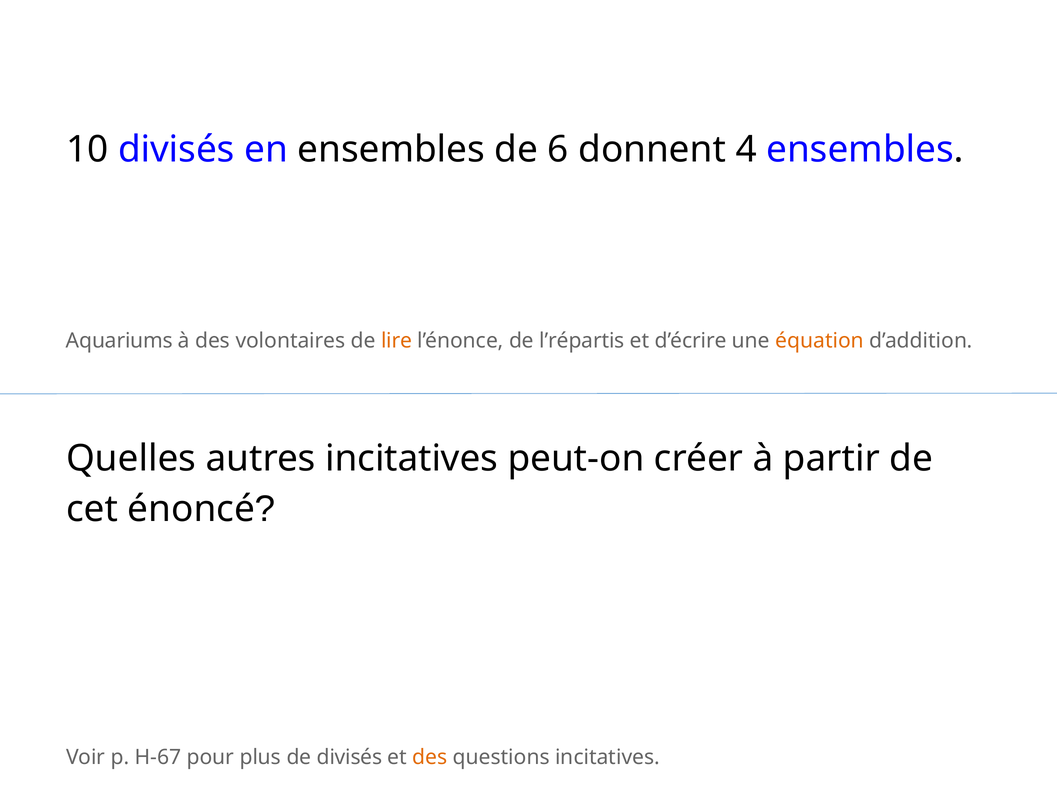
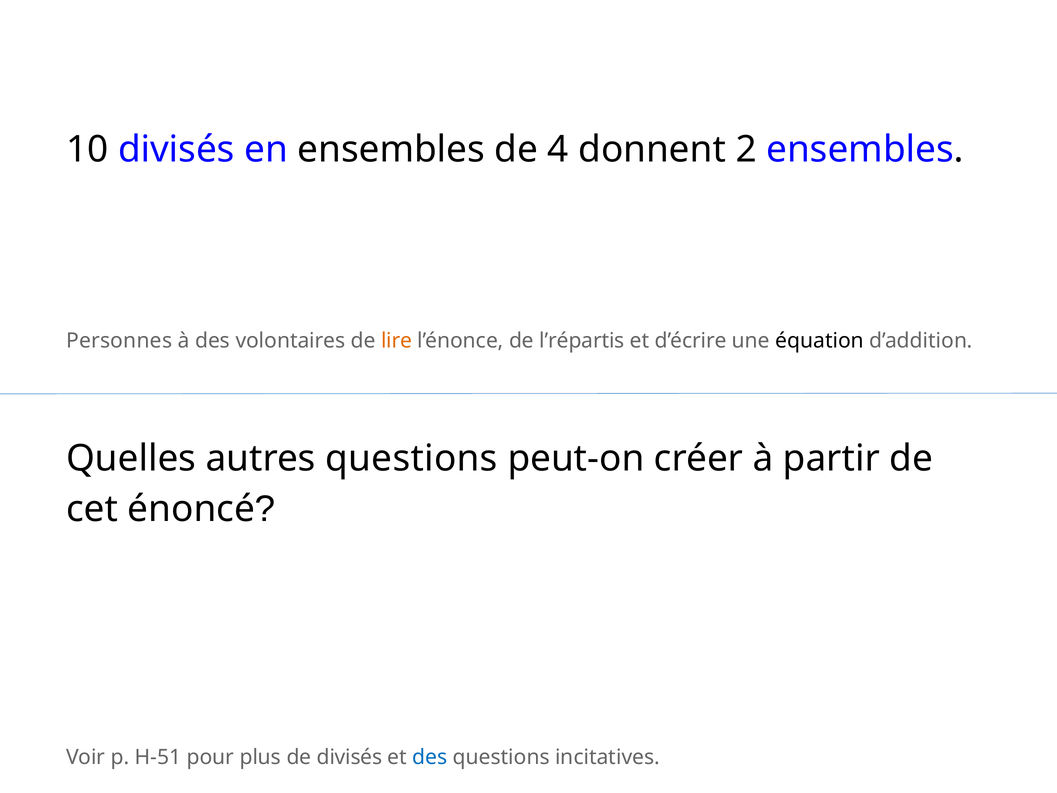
6: 6 -> 4
4: 4 -> 2
Aquariums: Aquariums -> Personnes
équation colour: orange -> black
autres incitatives: incitatives -> questions
H-67: H-67 -> H-51
des at (430, 757) colour: orange -> blue
